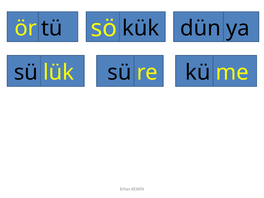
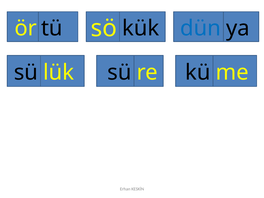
dün colour: black -> blue
